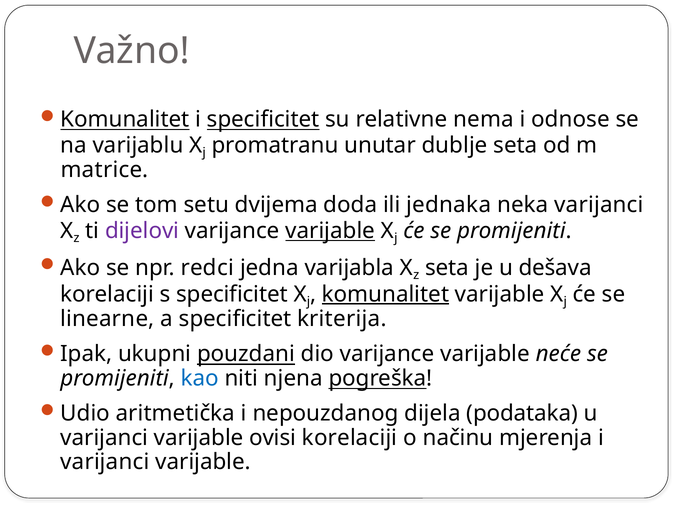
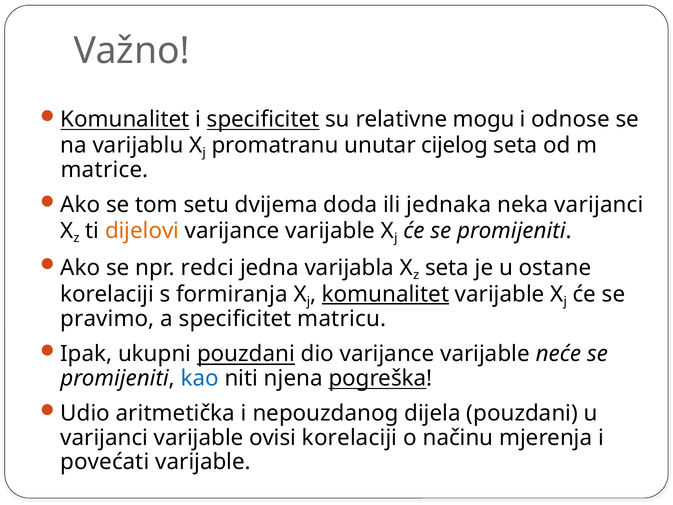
nema: nema -> mogu
dublje: dublje -> cijelog
dijelovi colour: purple -> orange
varijable at (330, 231) underline: present -> none
dešava: dešava -> ostane
s specificitet: specificitet -> formiranja
linearne: linearne -> pravimo
kriterija: kriterija -> matricu
dijela podataka: podataka -> pouzdani
varijanci at (105, 462): varijanci -> povećati
